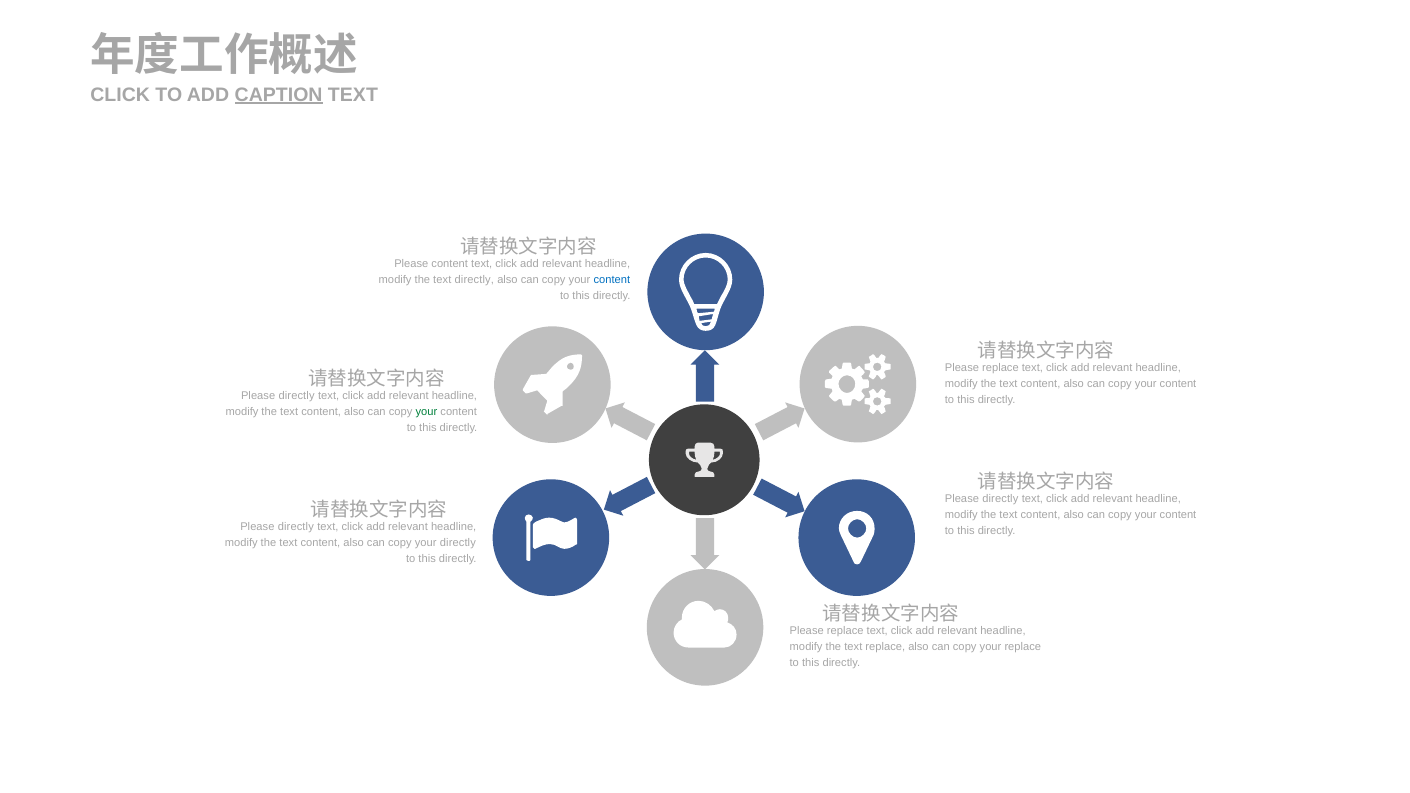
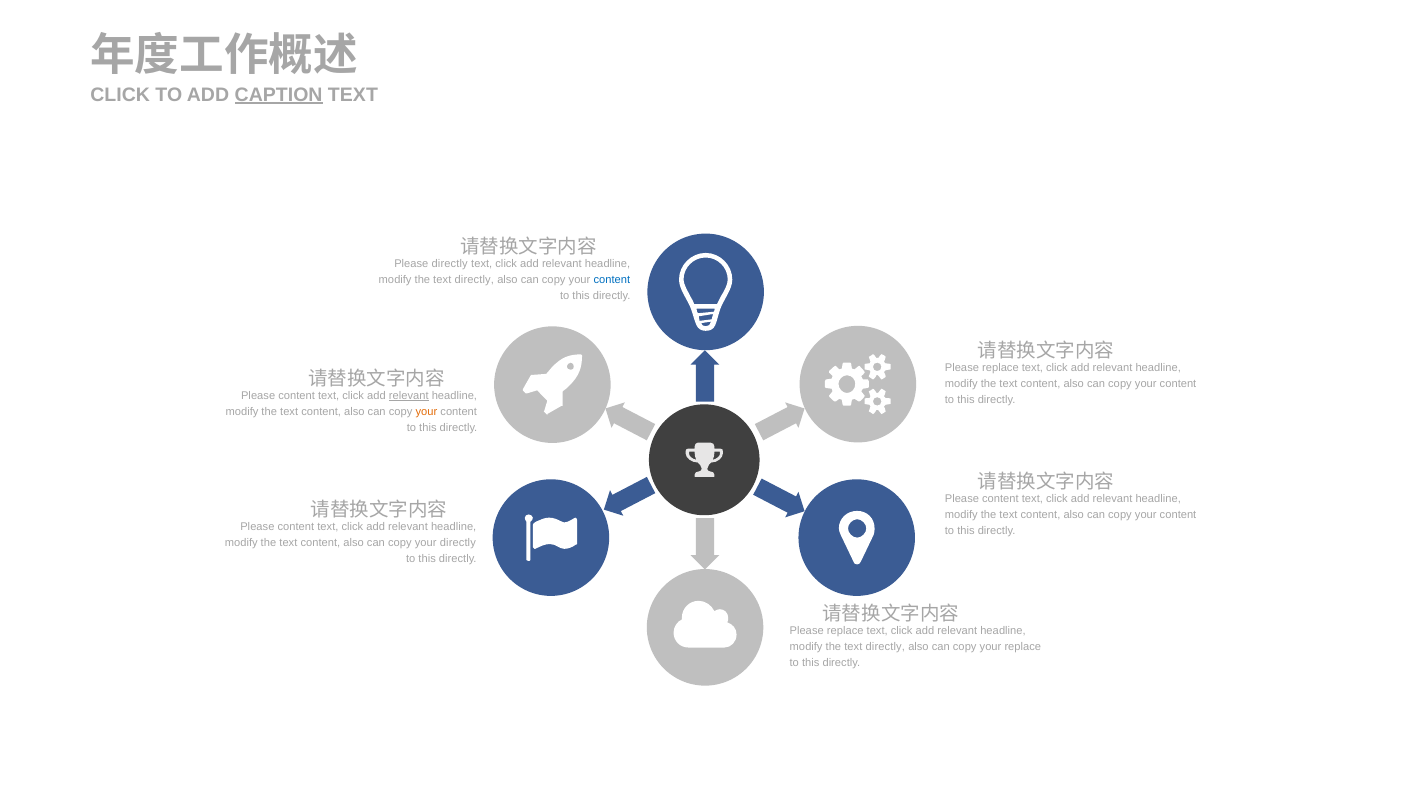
Please content: content -> directly
directly at (297, 395): directly -> content
relevant at (409, 395) underline: none -> present
your at (426, 411) colour: green -> orange
directly at (1000, 499): directly -> content
directly at (296, 527): directly -> content
replace at (885, 647): replace -> directly
